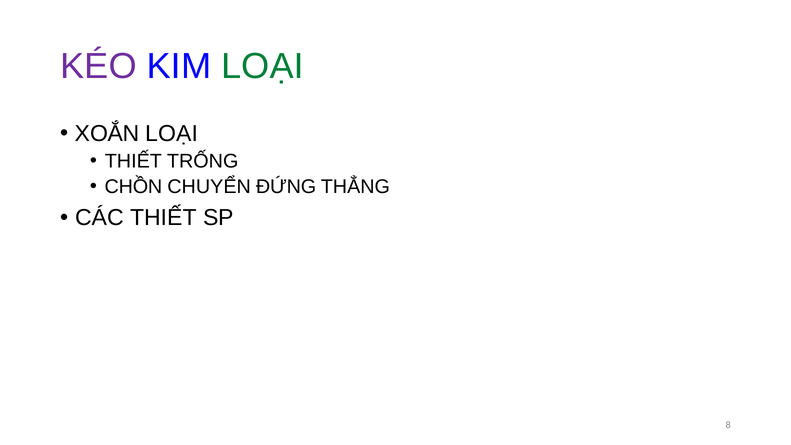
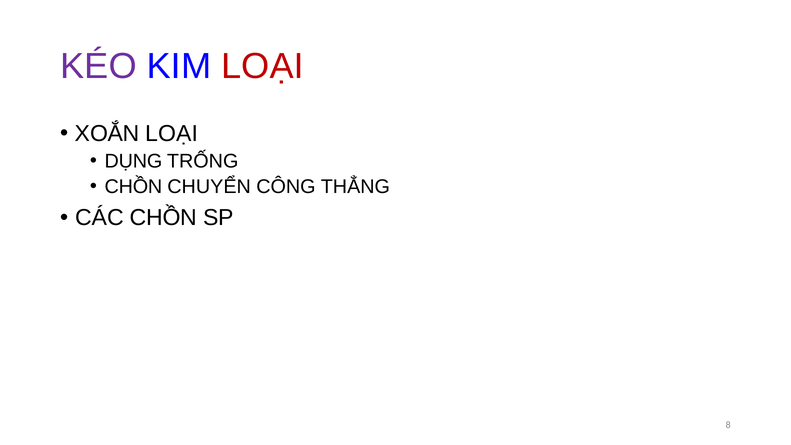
LOẠI at (263, 66) colour: green -> red
THIẾT at (133, 161): THIẾT -> DỤNG
ĐỨNG: ĐỨNG -> CÔNG
CÁC THIẾT: THIẾT -> CHỒN
